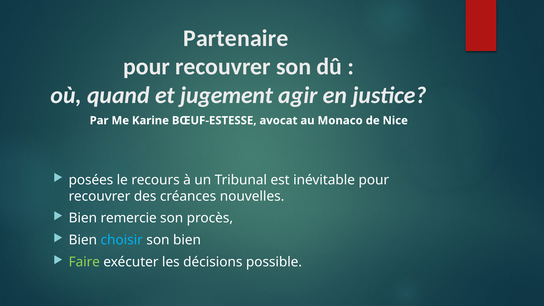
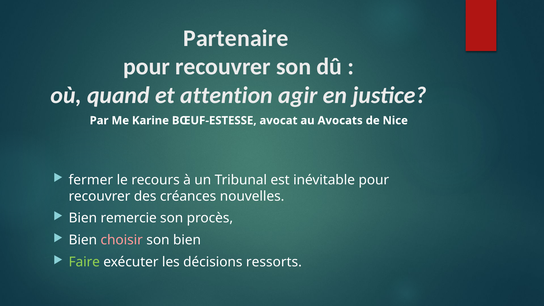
jugement: jugement -> attention
Monaco: Monaco -> Avocats
posées: posées -> fermer
choisir colour: light blue -> pink
possible: possible -> ressorts
